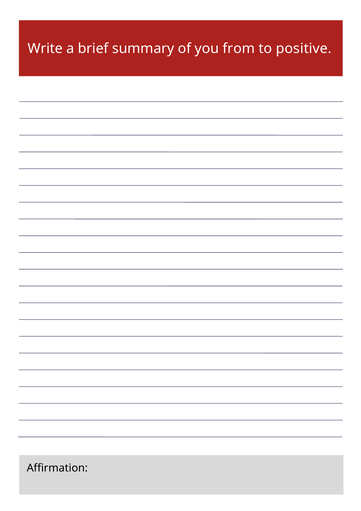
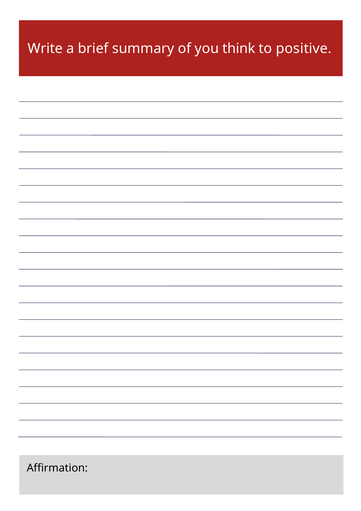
from: from -> think
